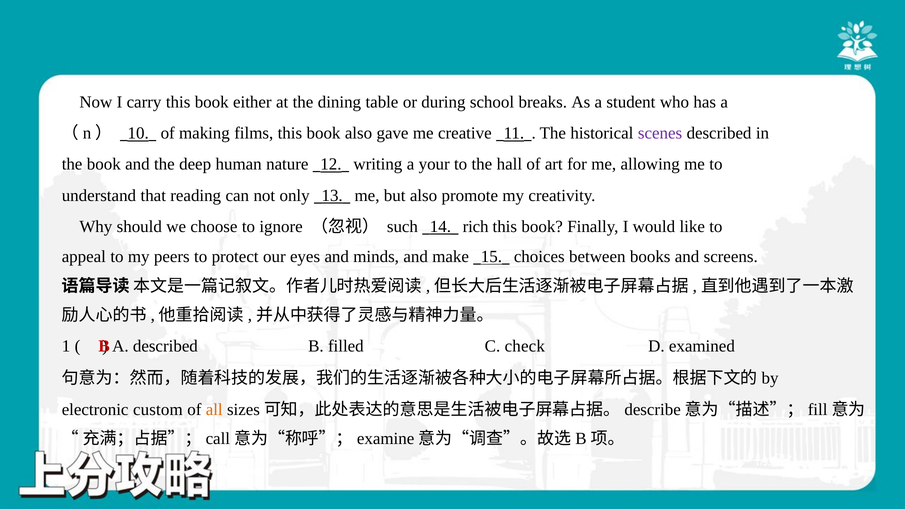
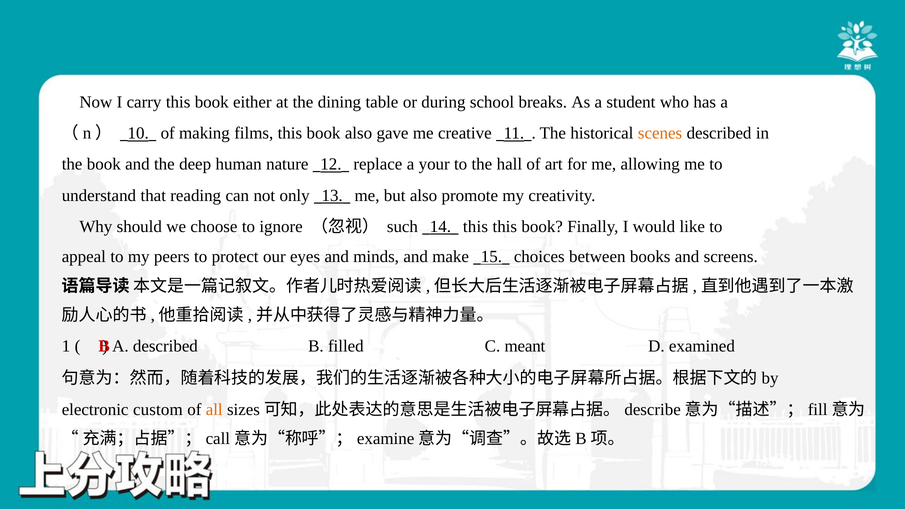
scenes colour: purple -> orange
writing: writing -> replace
rich at (476, 227): rich -> this
check: check -> meant
